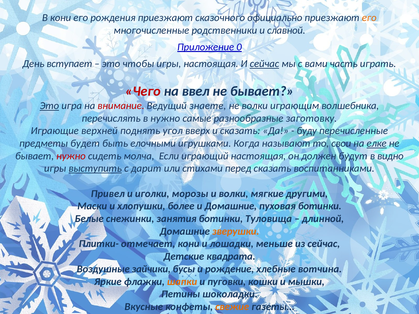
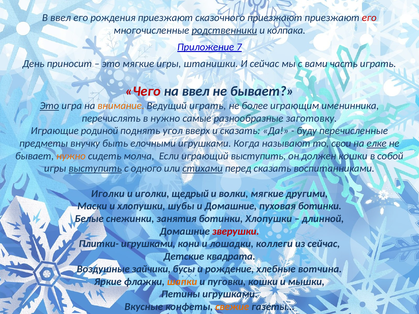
В кони: кони -> ввел
сказочного официально: официально -> приезжают
его at (369, 18) colour: orange -> red
родственники underline: none -> present
славной: славной -> колпака
0: 0 -> 7
вступает: вступает -> приносит
это чтобы: чтобы -> мягкие
игры настоящая: настоящая -> штанишки
сейчас at (264, 64) underline: present -> none
внимание colour: red -> orange
Ведущий знаете: знаете -> играть
не волки: волки -> более
волшебника: волшебника -> именинника
верхней: верхней -> родиной
будет: будет -> внучку
нужно at (71, 156) colour: red -> orange
играющий настоящая: настоящая -> выступить
должен будут: будут -> кошки
видно: видно -> собой
дарит: дарит -> одного
стихами underline: none -> present
Привел at (108, 194): Привел -> Иголки
морозы: морозы -> щедрый
более: более -> шубы
ботинки Туловища: Туловища -> Хлопушки
зверушки colour: orange -> red
Плитки- отмечает: отмечает -> игрушками
меньше: меньше -> коллеги
Петины шоколадки: шоколадки -> игрушками
